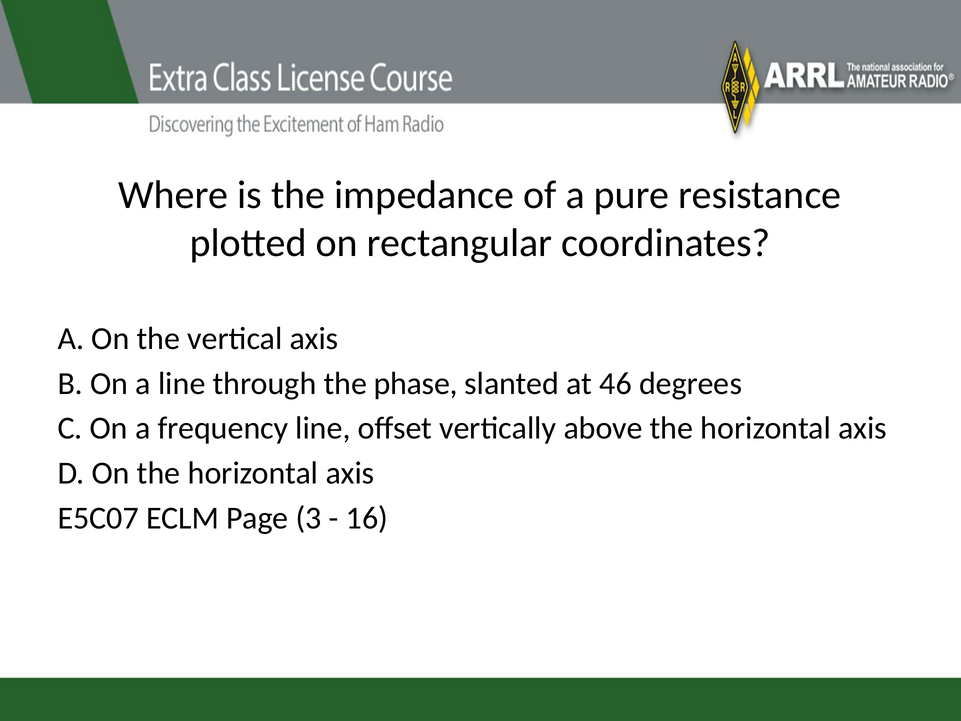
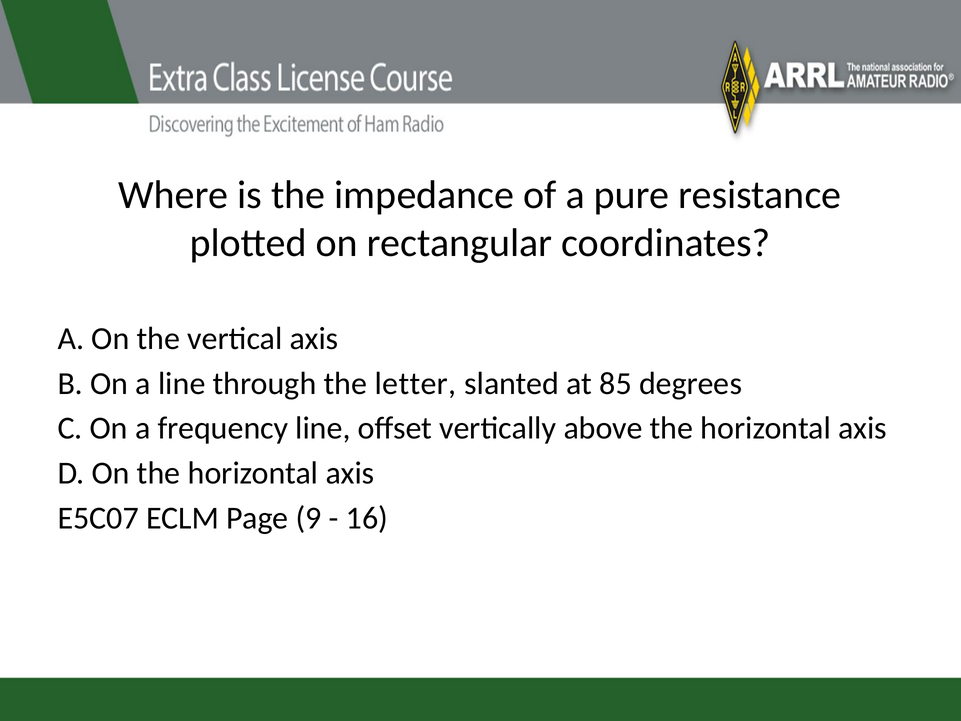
phase: phase -> letter
46: 46 -> 85
3: 3 -> 9
